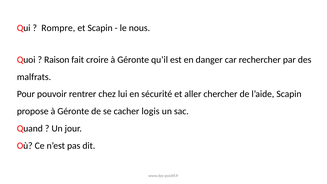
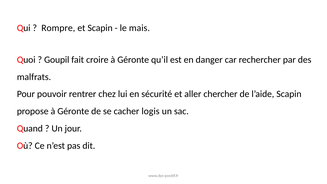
nous: nous -> mais
Raison: Raison -> Goupil
